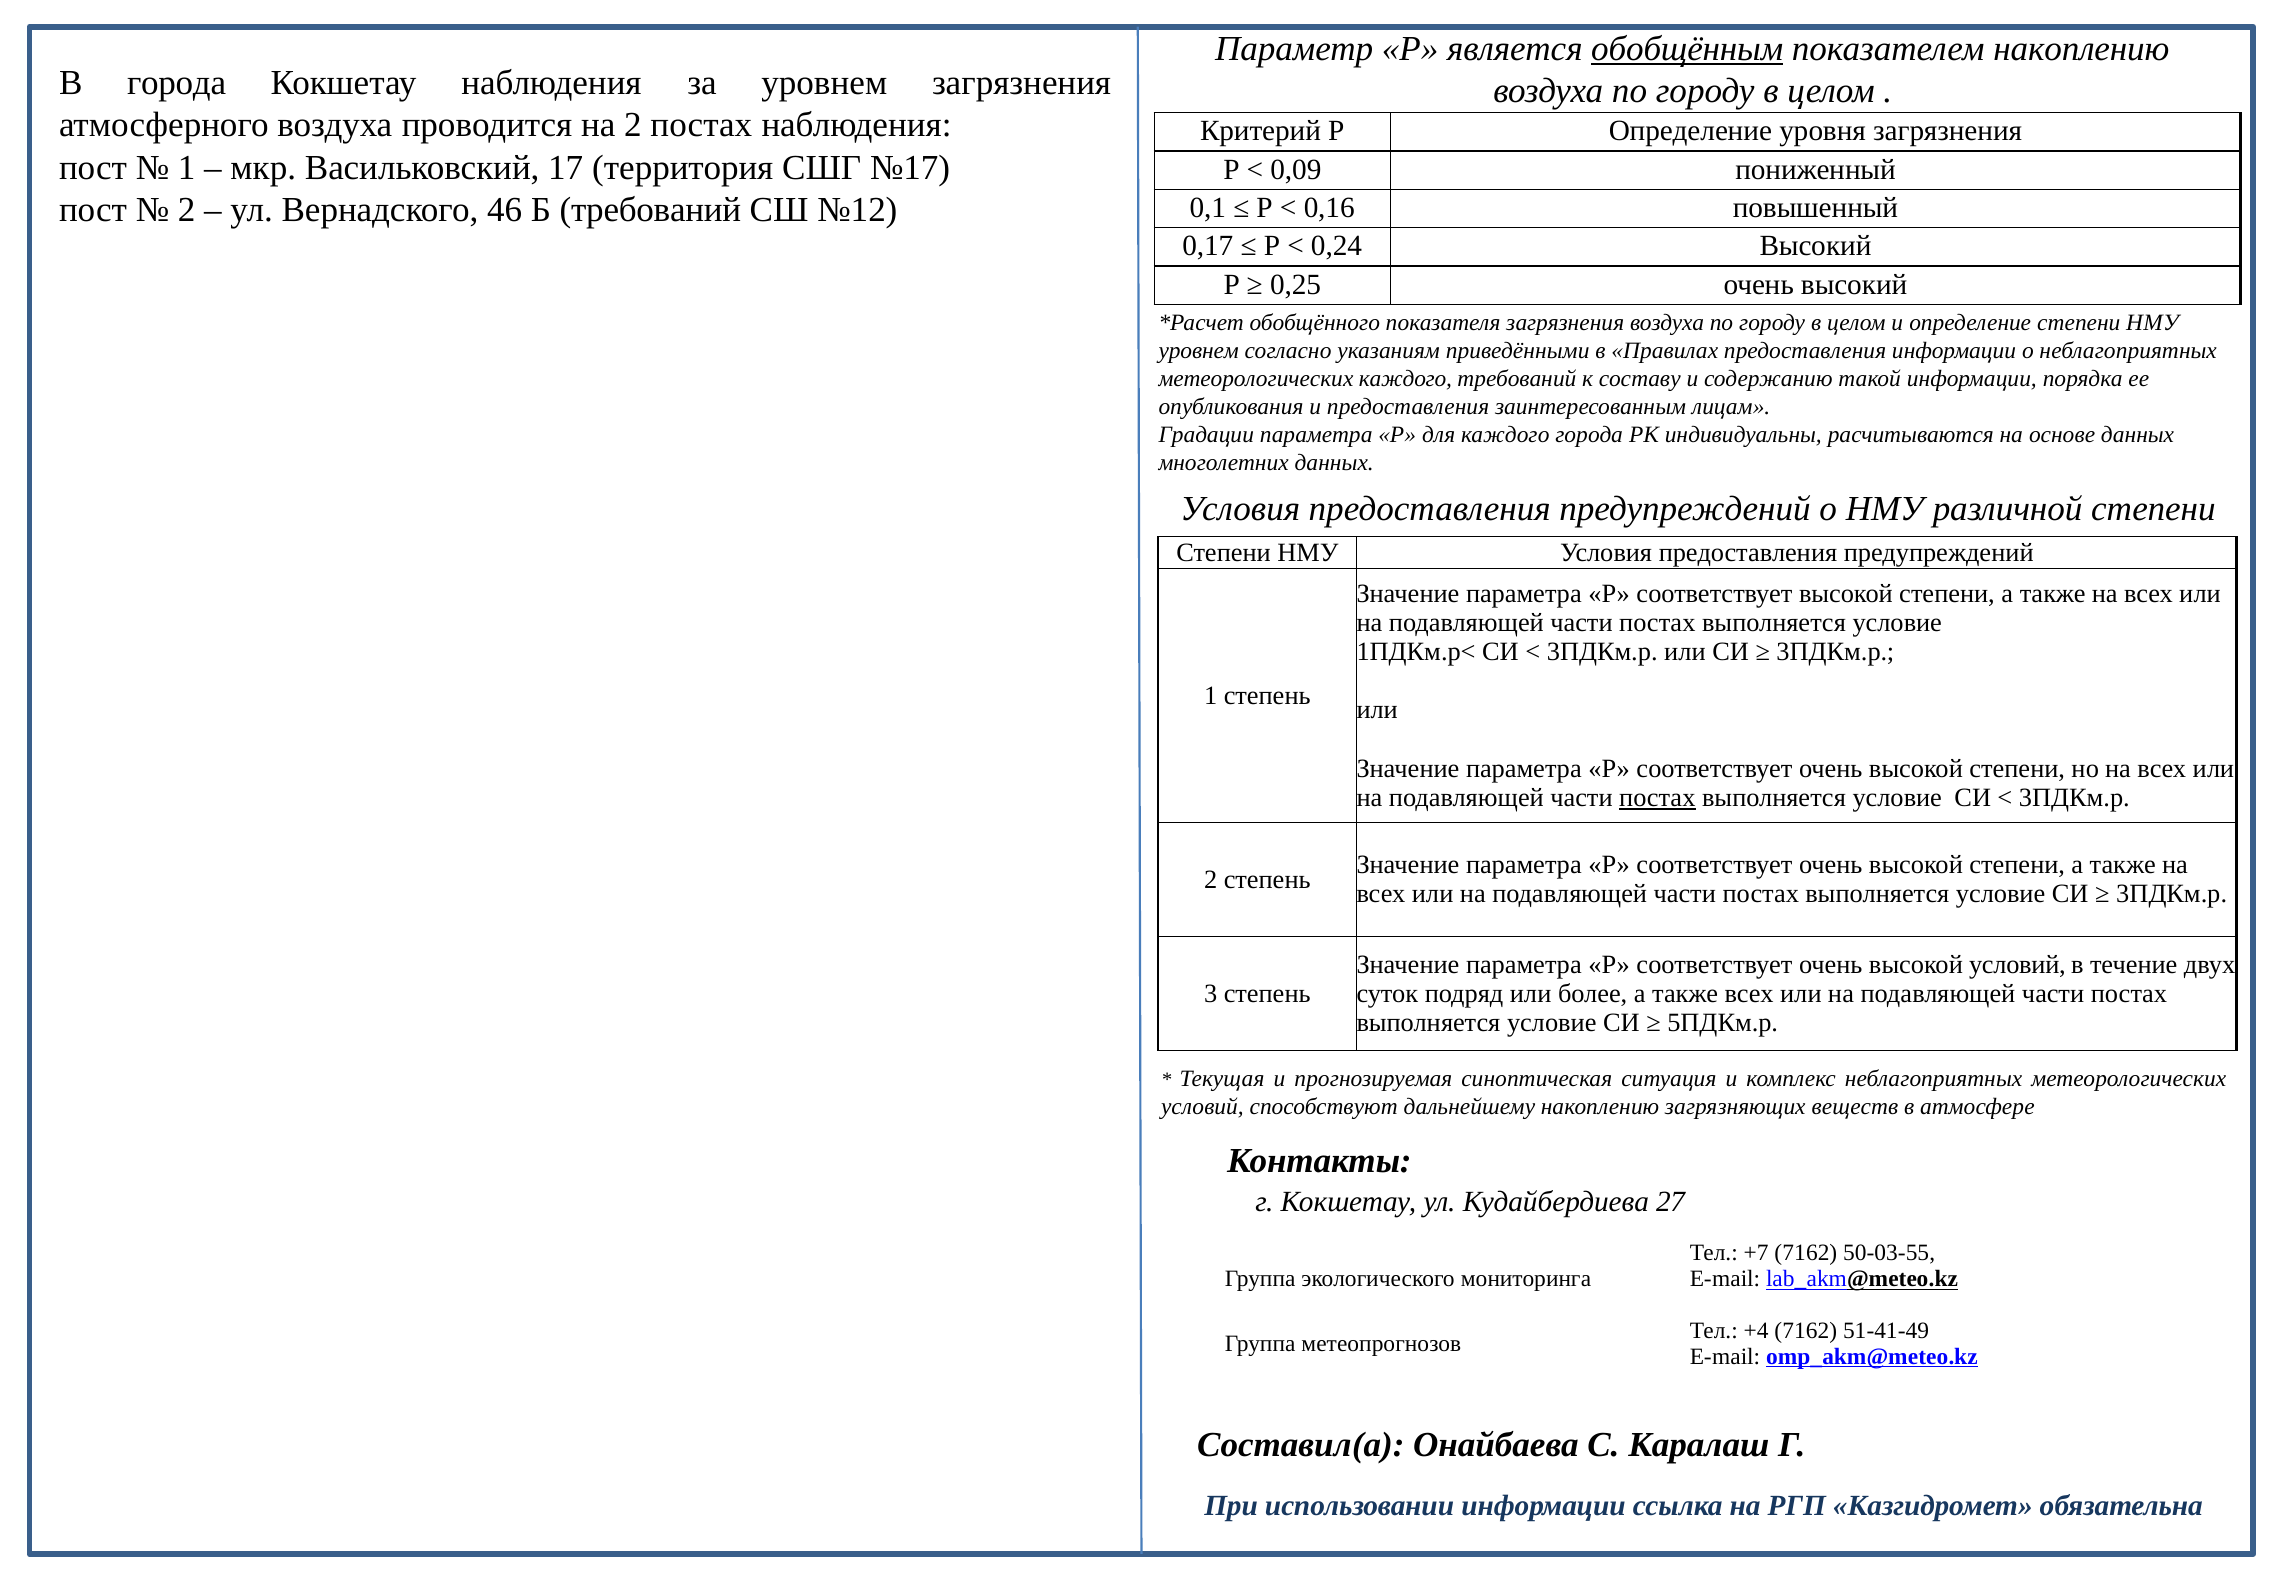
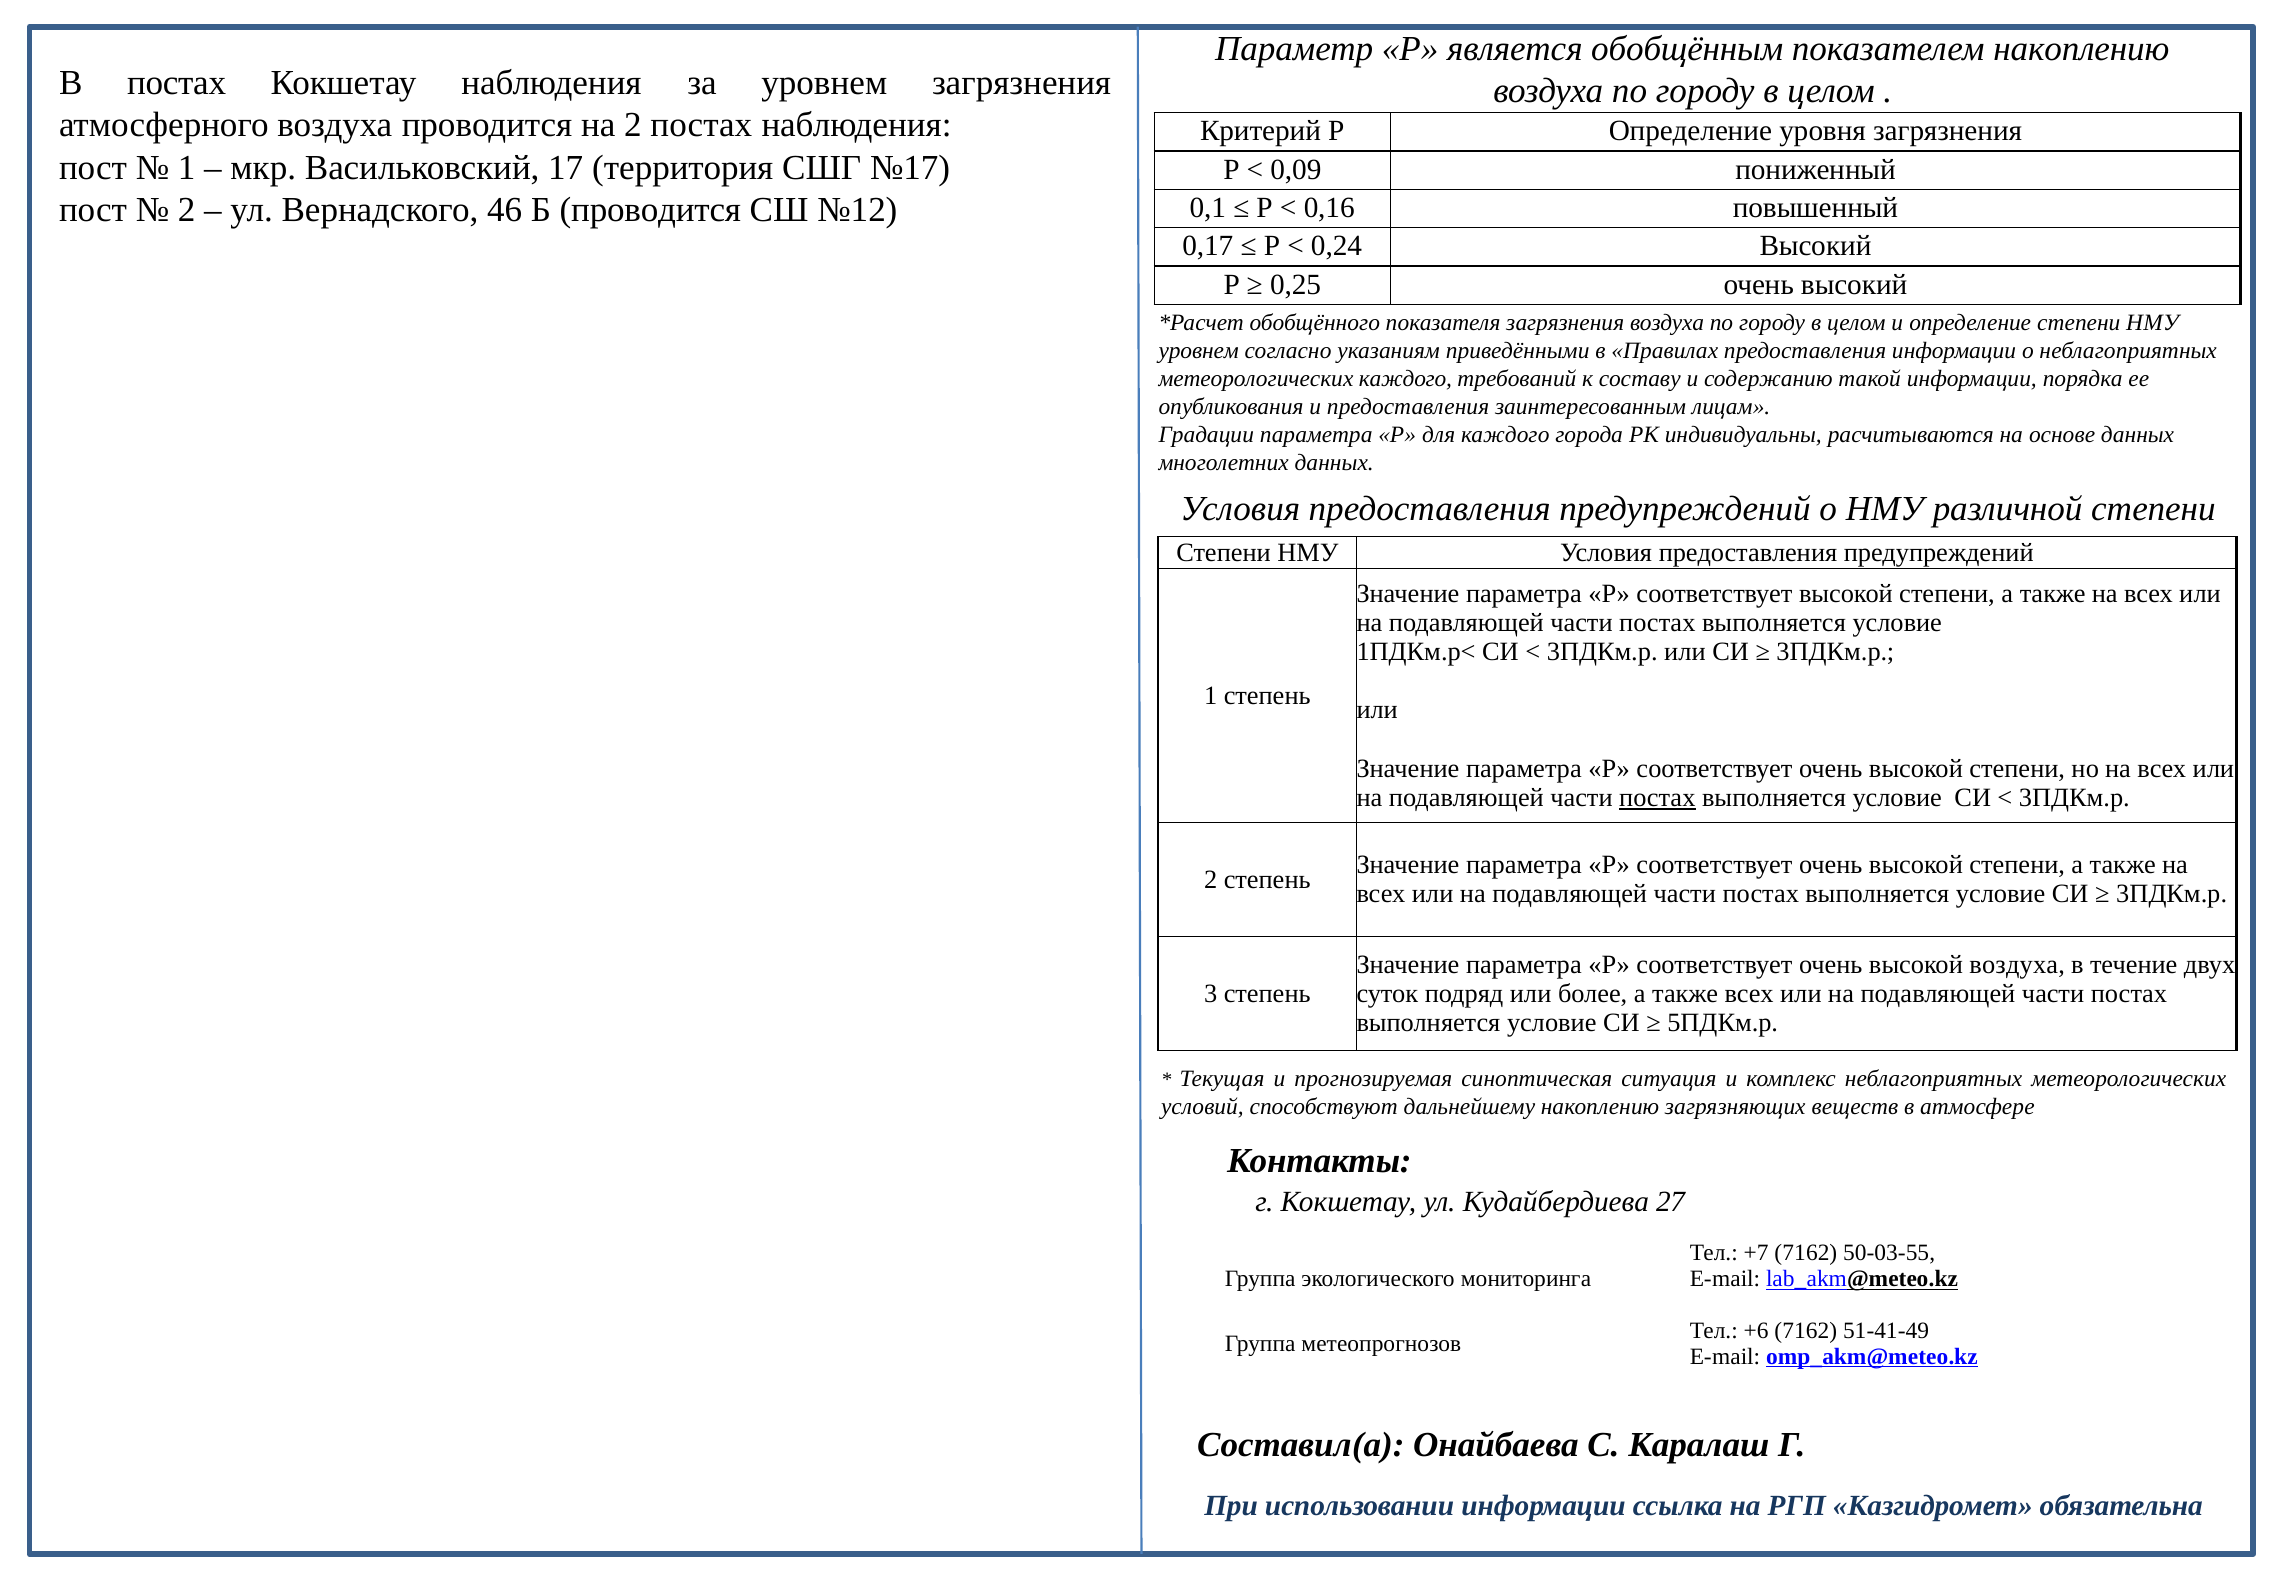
обобщённым underline: present -> none
В города: города -> постах
Б требований: требований -> проводится
высокой условий: условий -> воздуха
+4: +4 -> +6
